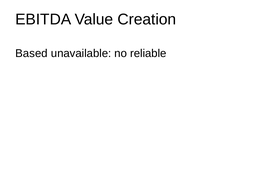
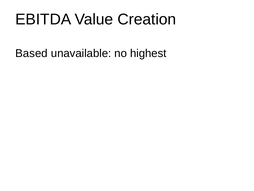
reliable: reliable -> highest
